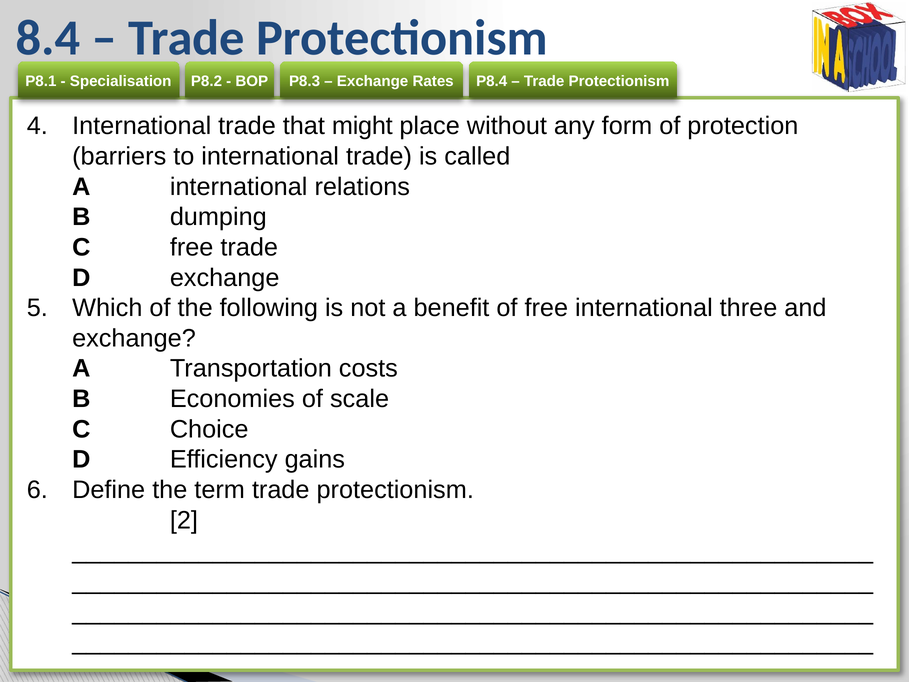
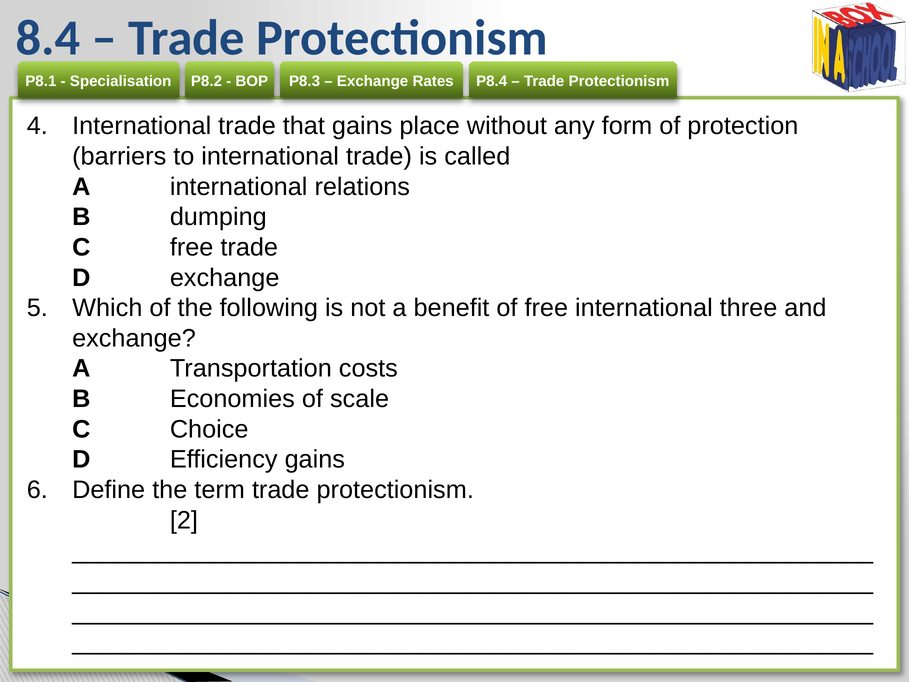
that might: might -> gains
